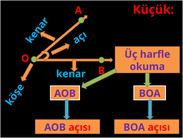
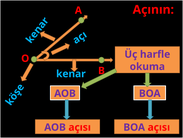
Küçük: Küçük -> Açının
